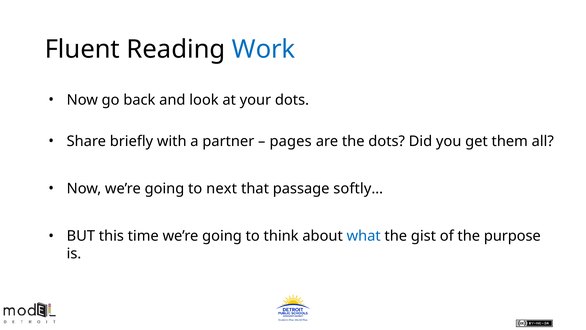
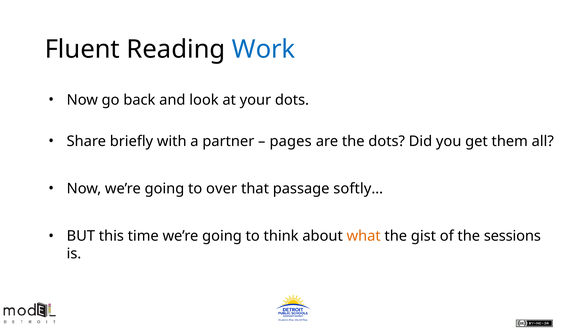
next: next -> over
what colour: blue -> orange
purpose: purpose -> sessions
